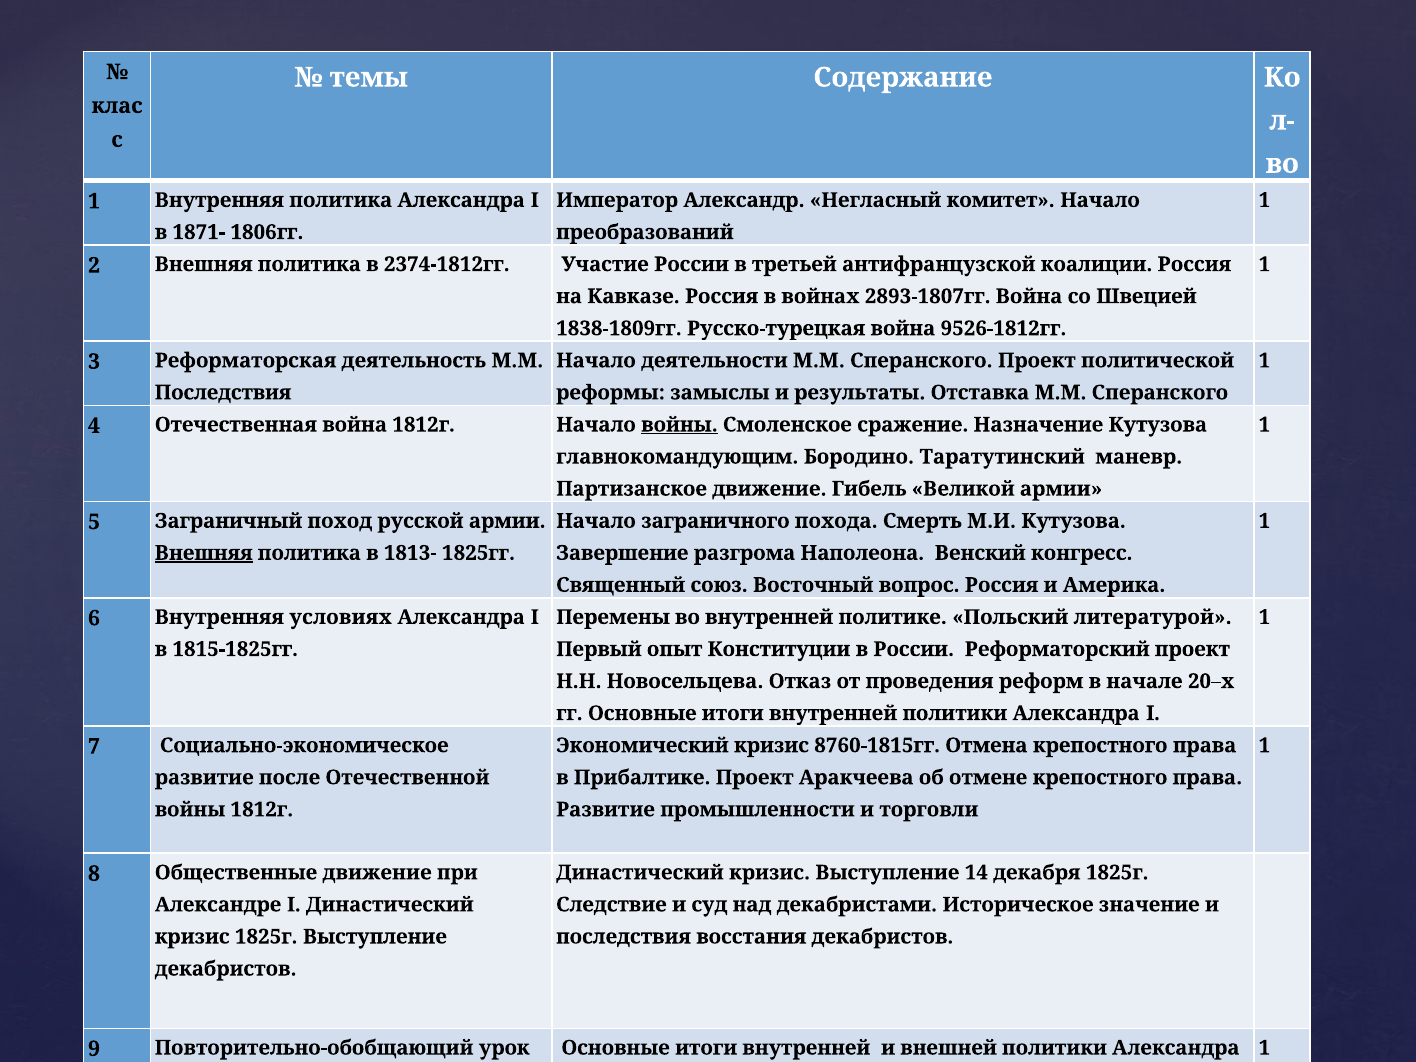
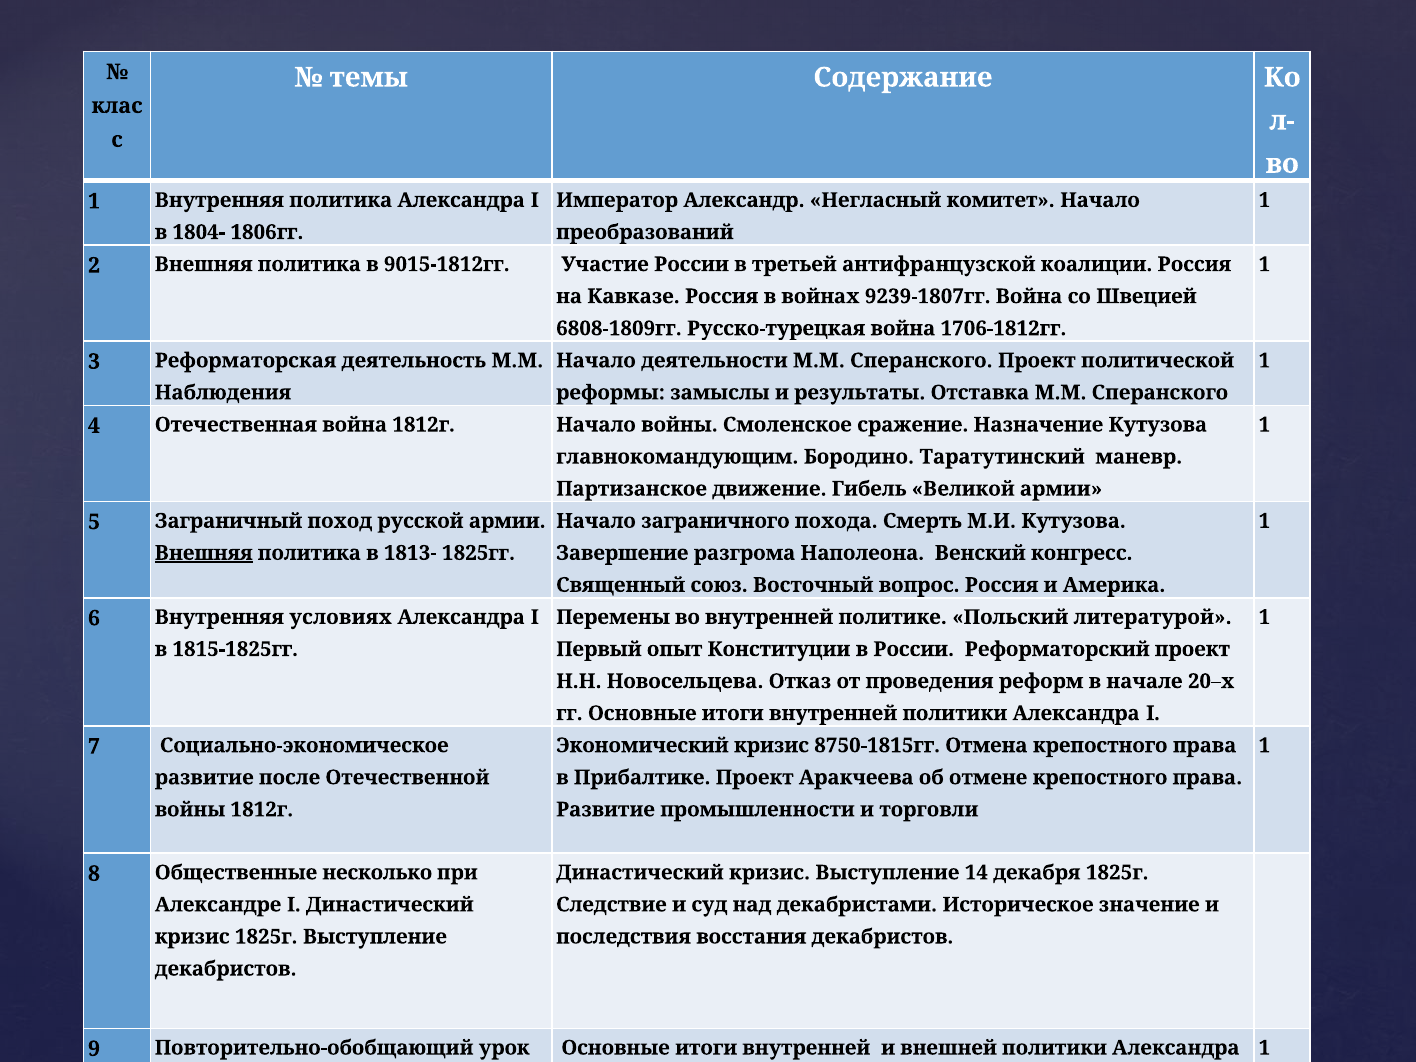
1871-: 1871- -> 1804-
2374-1812гг: 2374-1812гг -> 9015-1812гг
2893-1807гг: 2893-1807гг -> 9239-1807гг
1838-1809гг: 1838-1809гг -> 6808-1809гг
9526-1812гг: 9526-1812гг -> 1706-1812гг
Последствия at (223, 393): Последствия -> Наблюдения
войны at (679, 425) underline: present -> none
8760-1815гг: 8760-1815гг -> 8750-1815гг
Общественные движение: движение -> несколько
